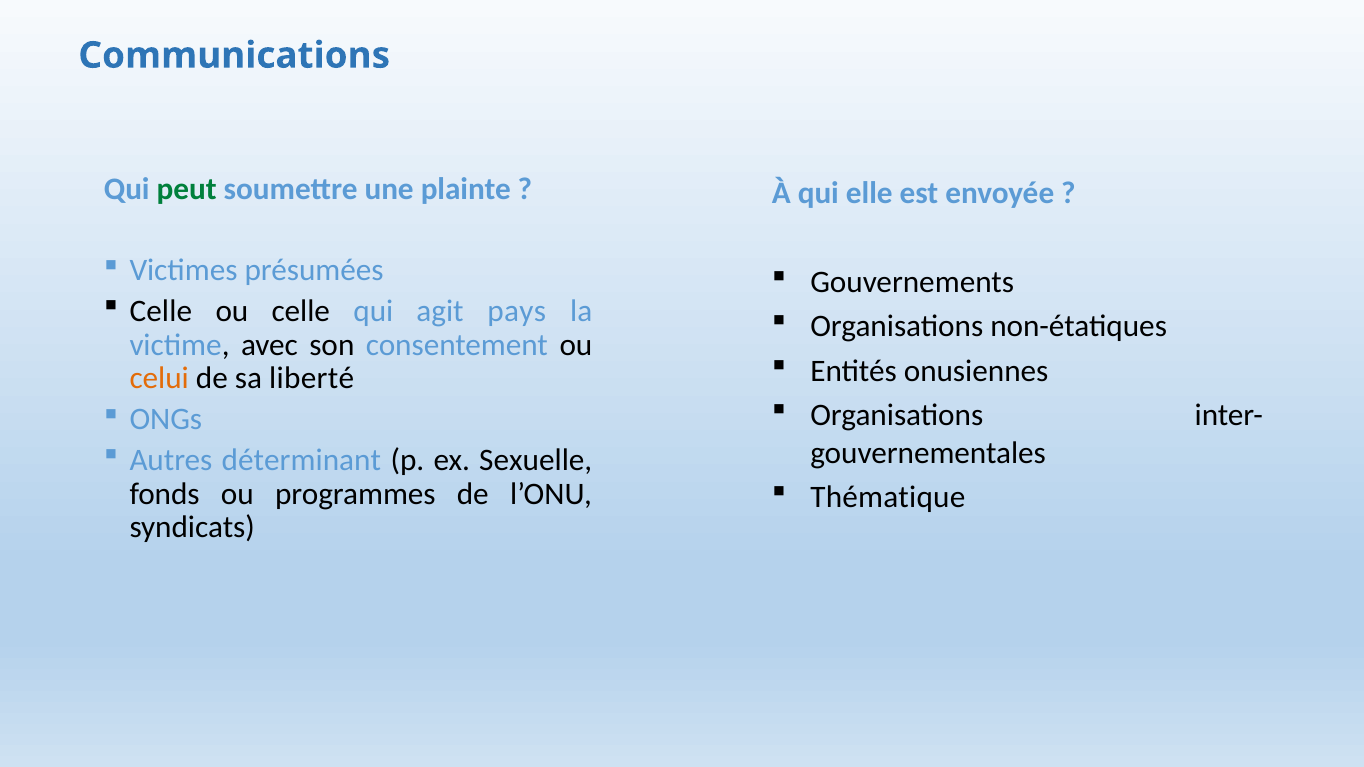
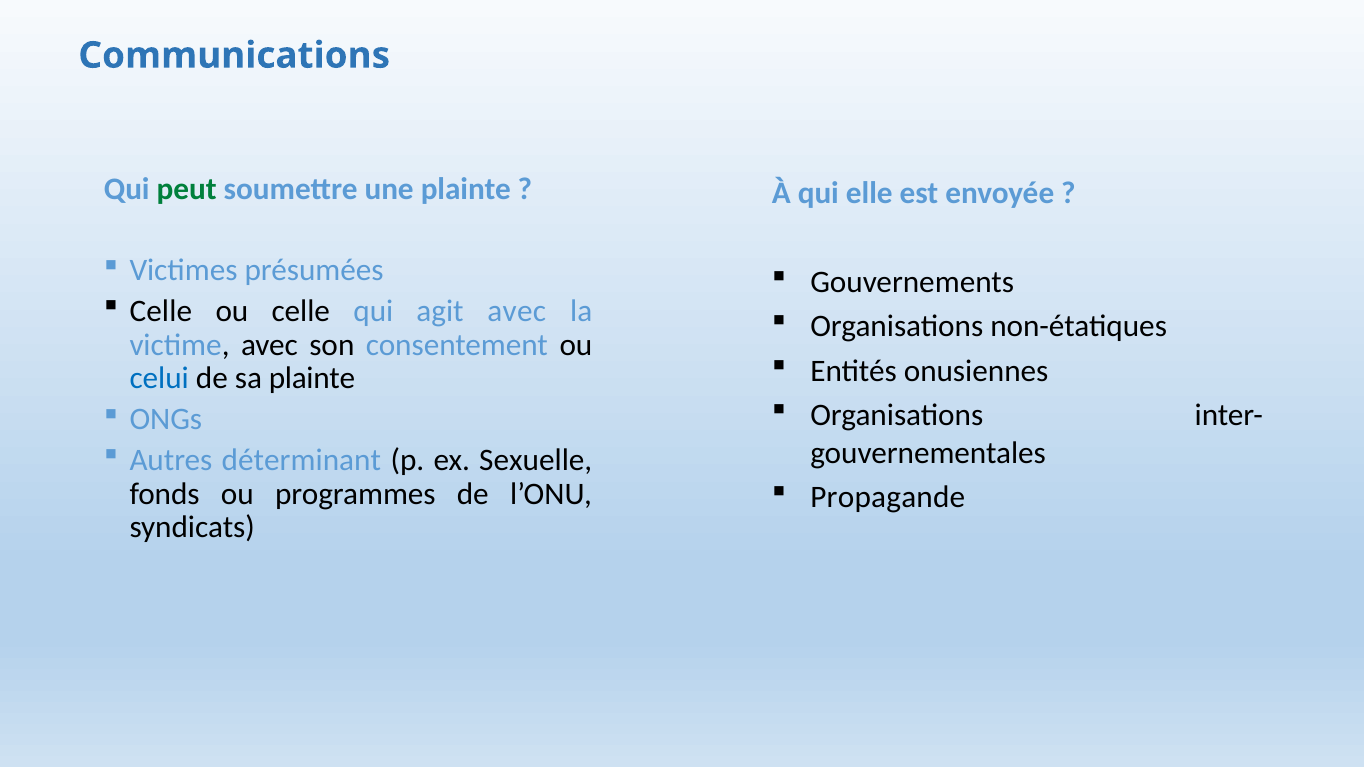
agit pays: pays -> avec
celui colour: orange -> blue
sa liberté: liberté -> plainte
Thématique: Thématique -> Propagande
